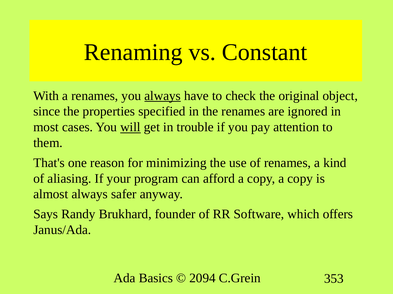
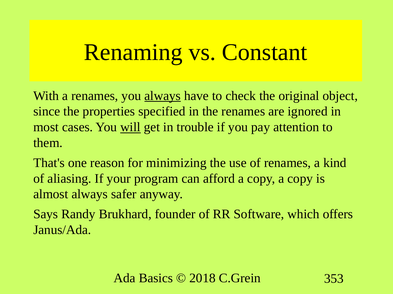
2094: 2094 -> 2018
